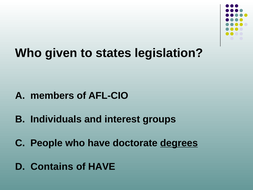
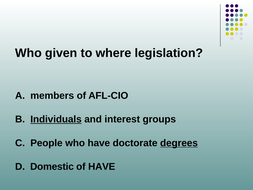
states: states -> where
Individuals underline: none -> present
Contains: Contains -> Domestic
